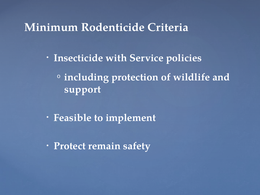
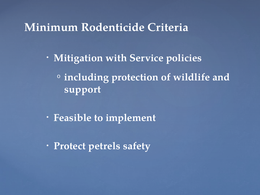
Insecticide: Insecticide -> Mitigation
remain: remain -> petrels
